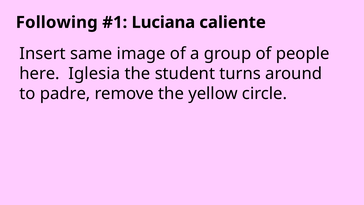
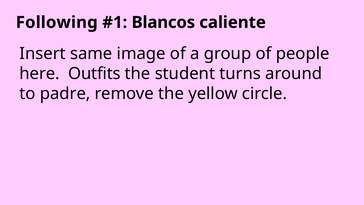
Luciana: Luciana -> Blancos
Iglesia: Iglesia -> Outfits
